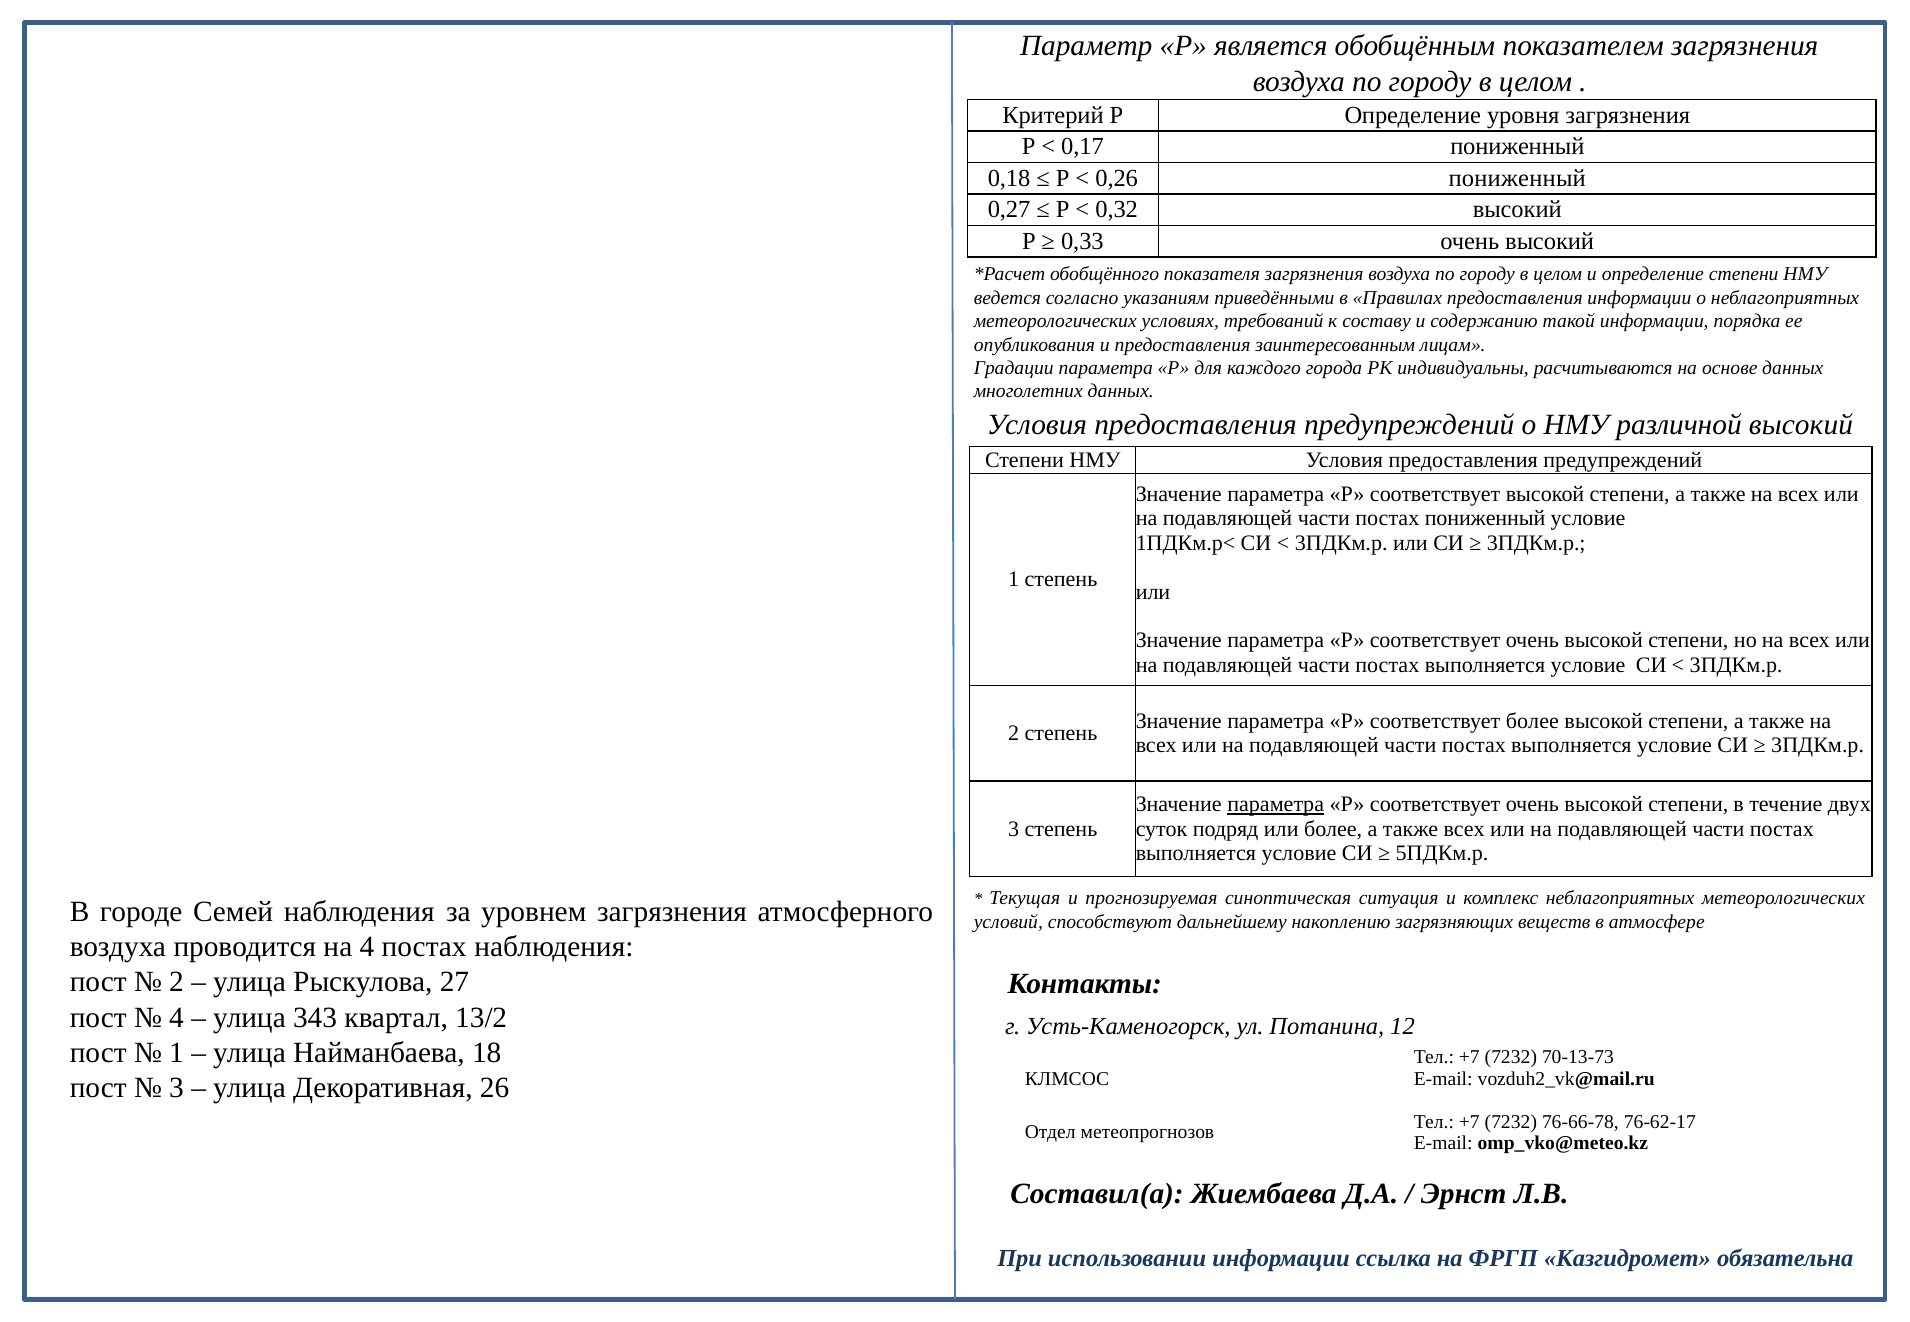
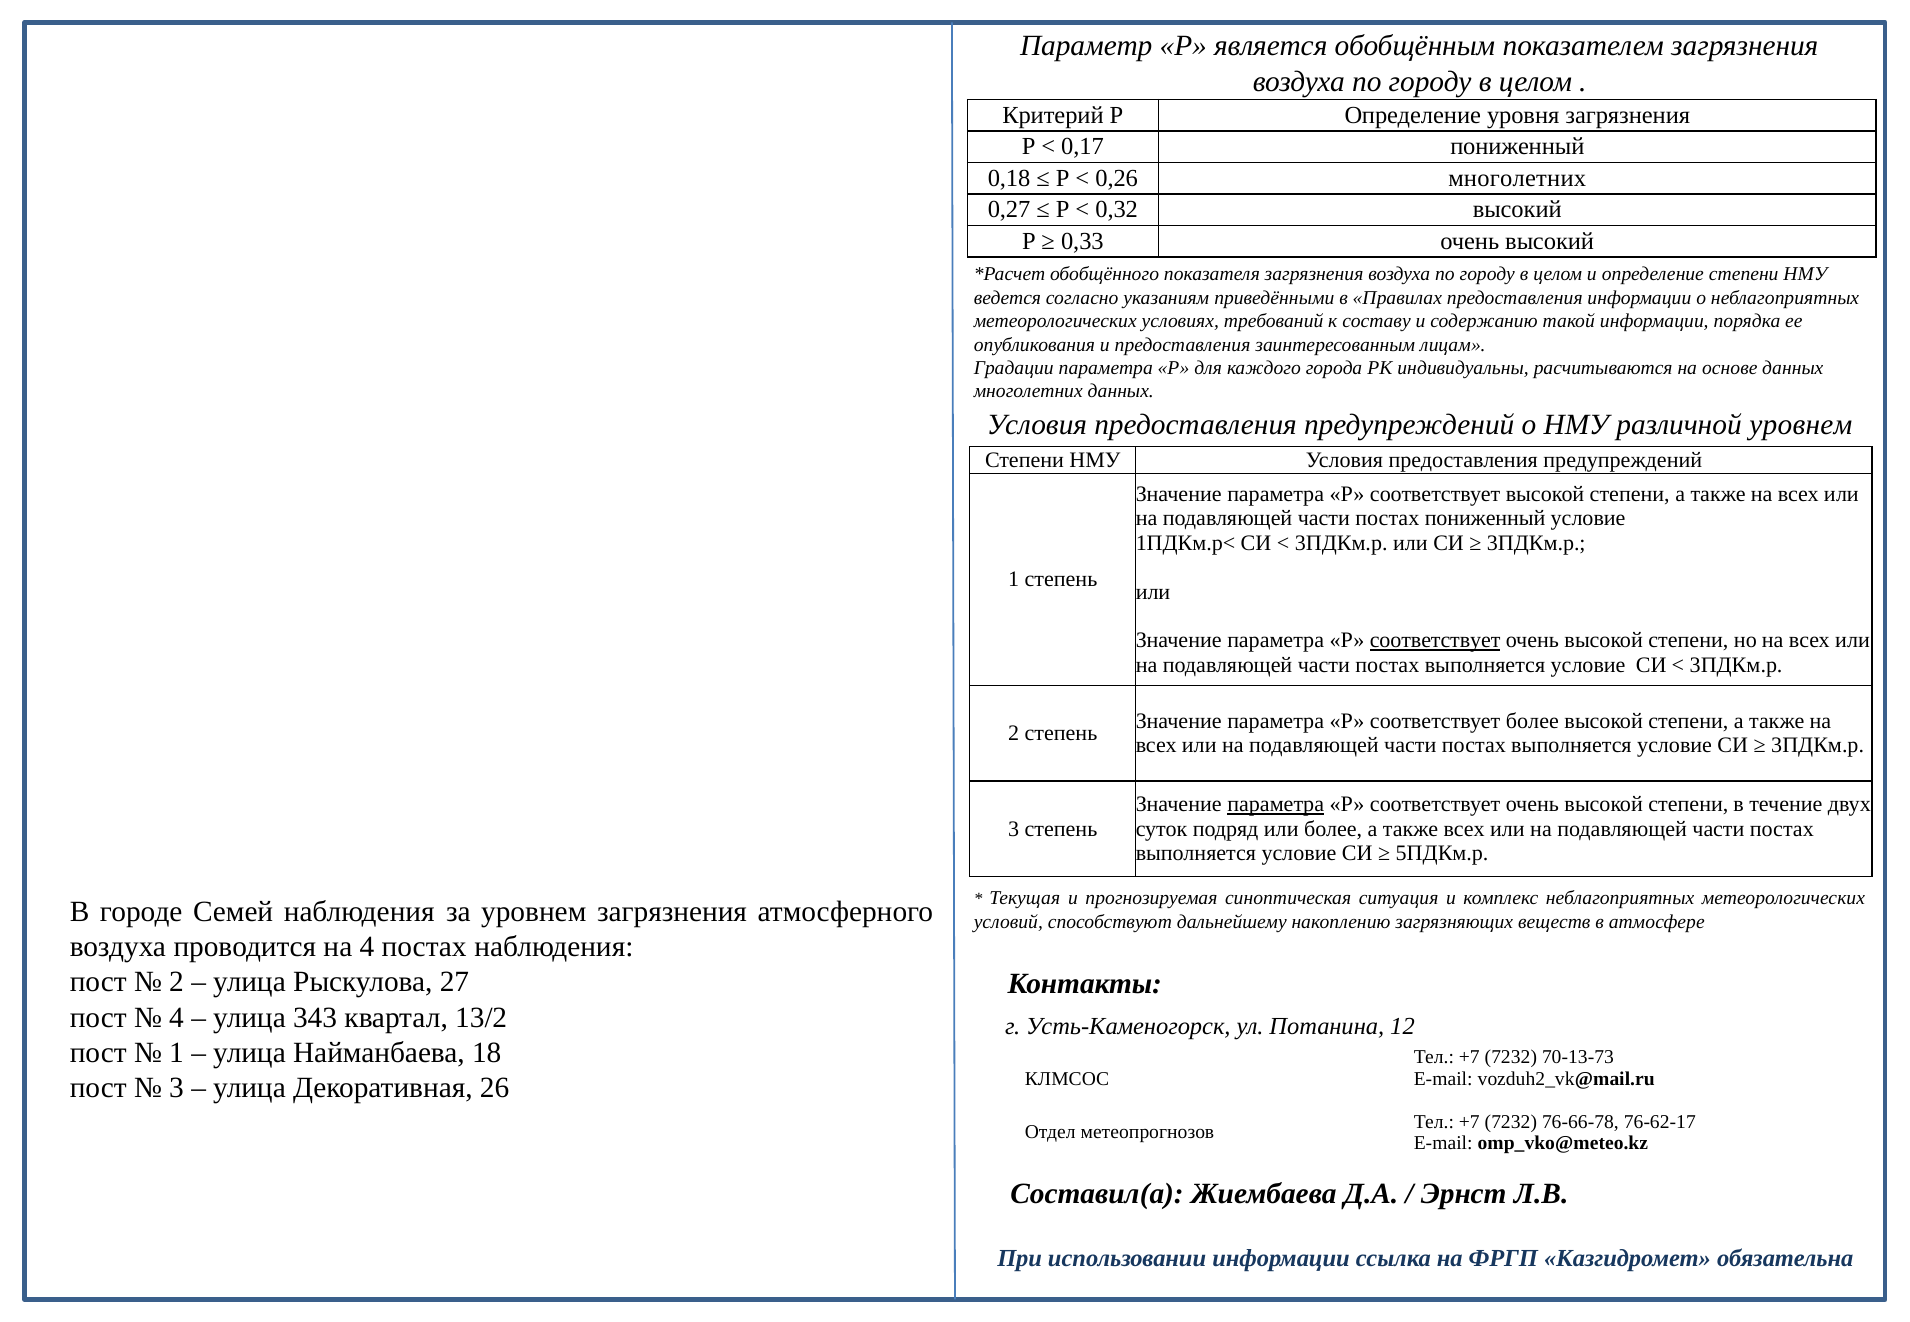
0,26 пониженный: пониженный -> многолетних
различной высокий: высокий -> уровнем
соответствует at (1435, 641) underline: none -> present
